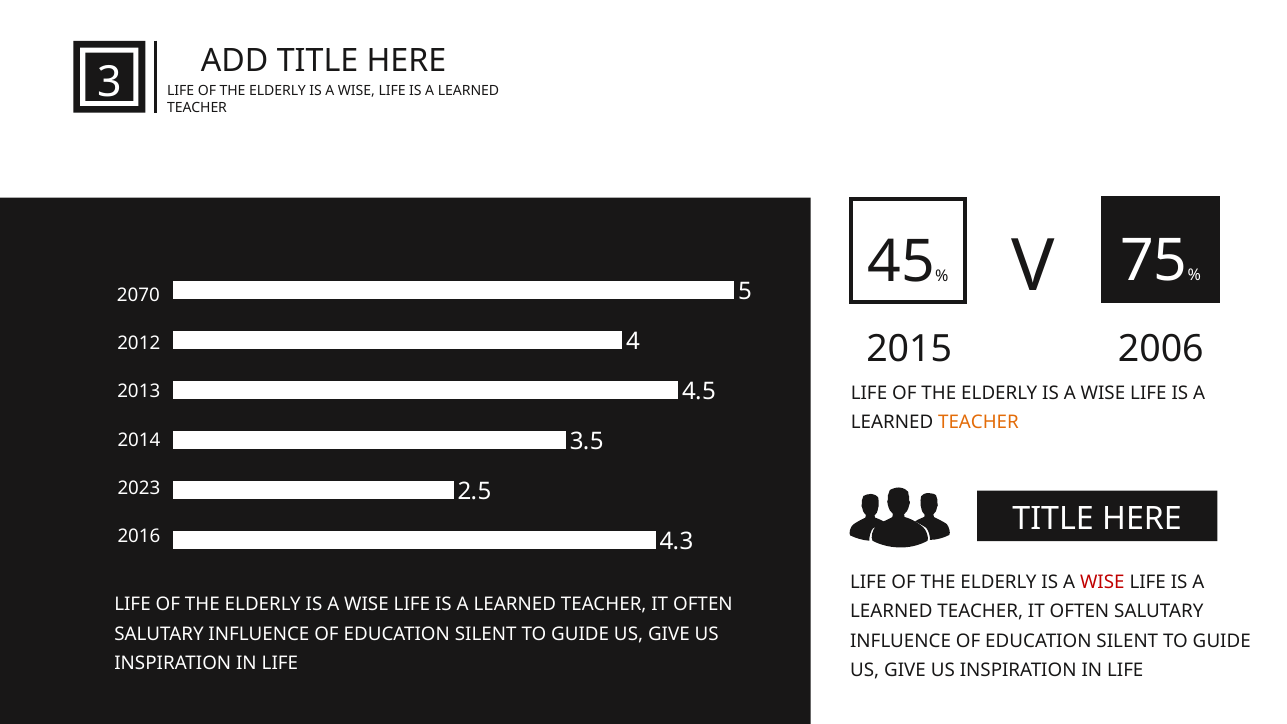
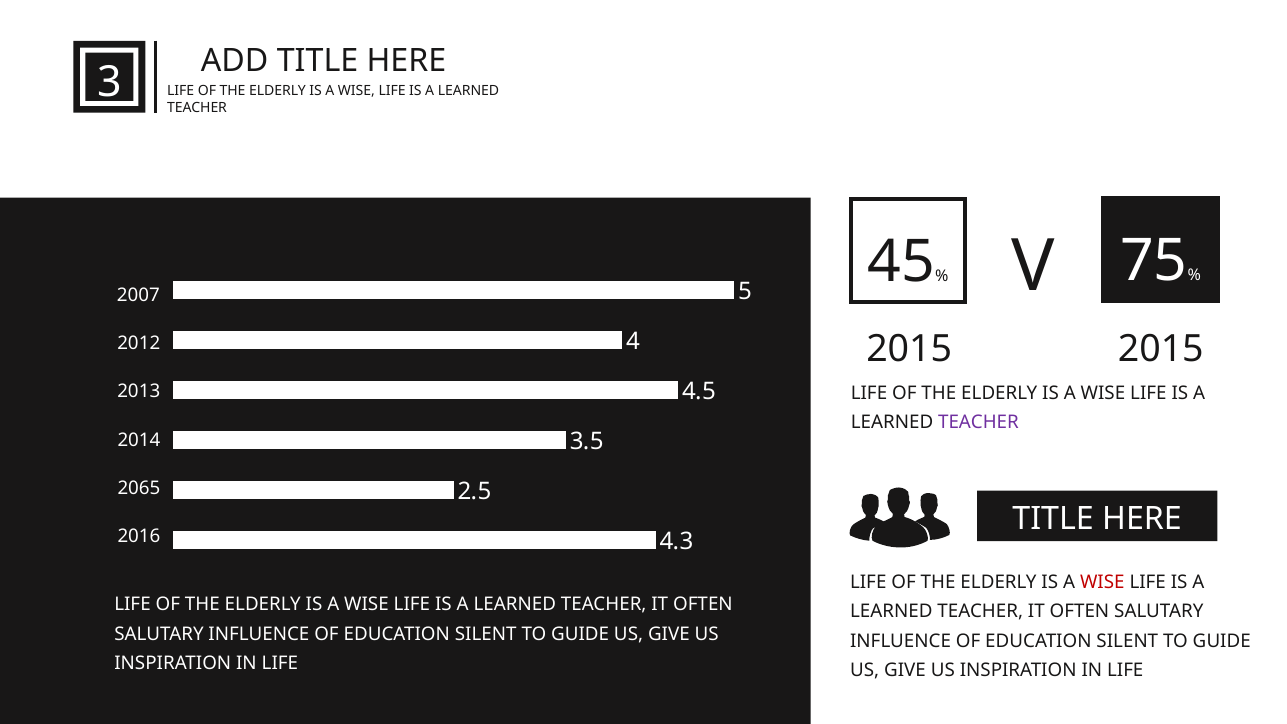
2070: 2070 -> 2007
2006 at (1161, 349): 2006 -> 2015
TEACHER at (978, 423) colour: orange -> purple
2023: 2023 -> 2065
